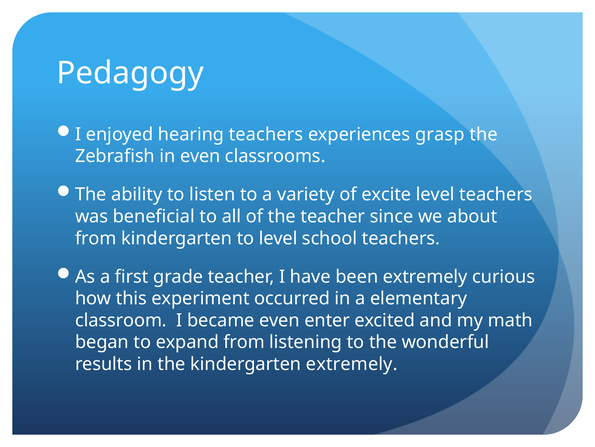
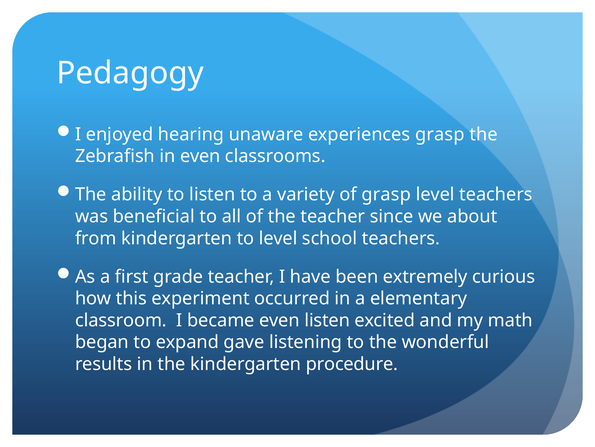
hearing teachers: teachers -> unaware
of excite: excite -> grasp
even enter: enter -> listen
expand from: from -> gave
kindergarten extremely: extremely -> procedure
